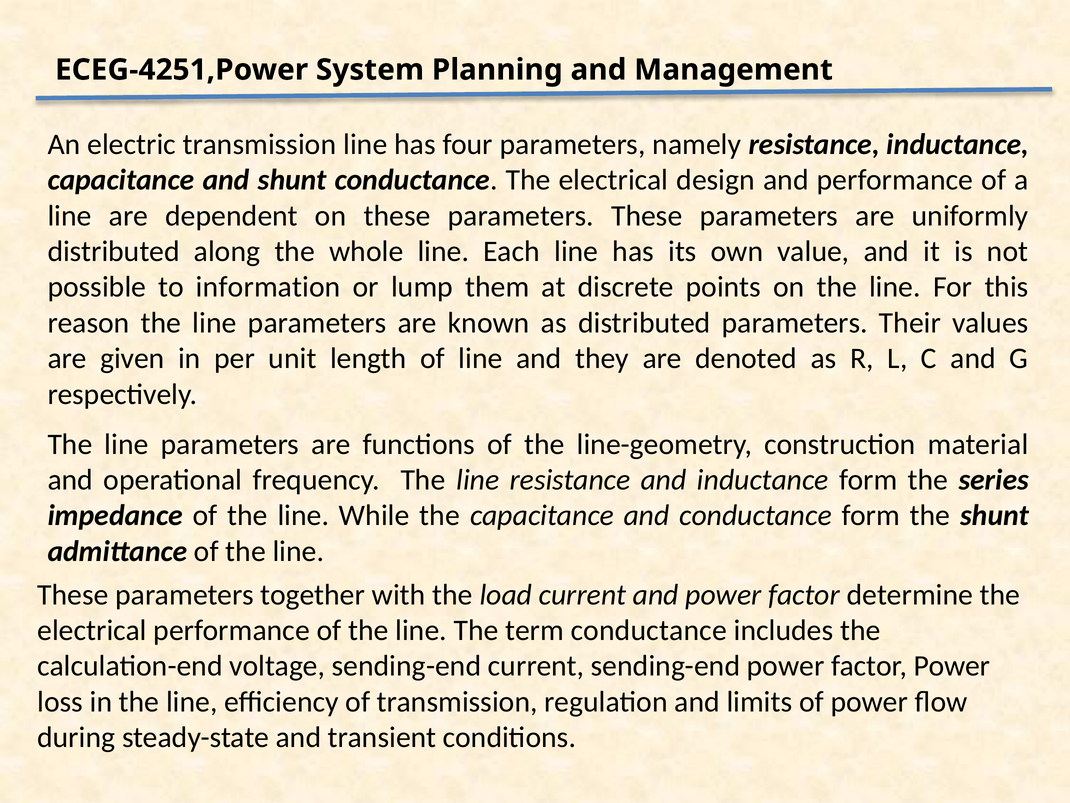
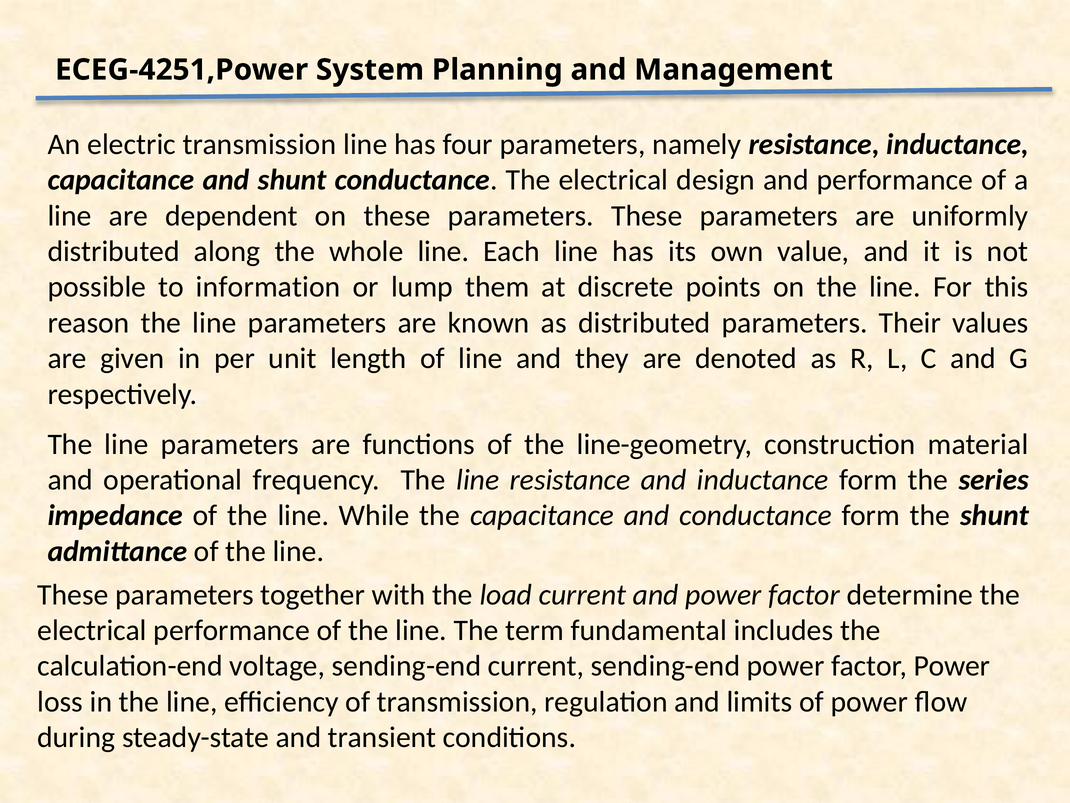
term conductance: conductance -> fundamental
